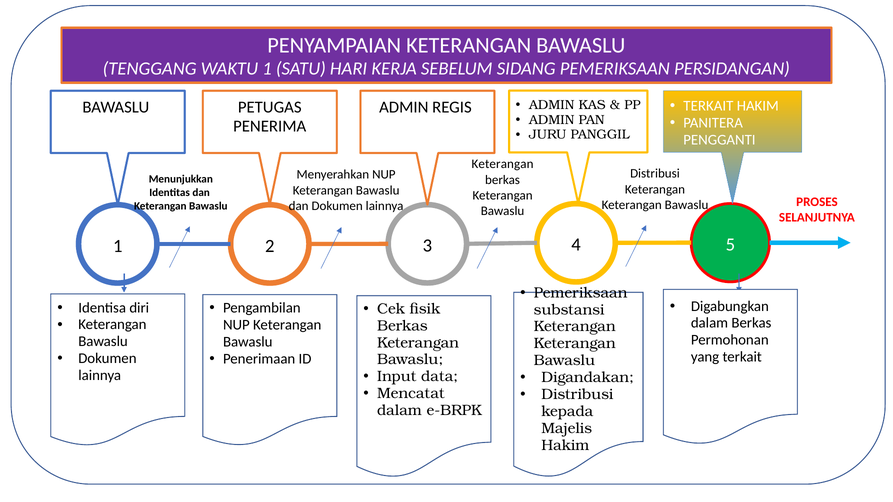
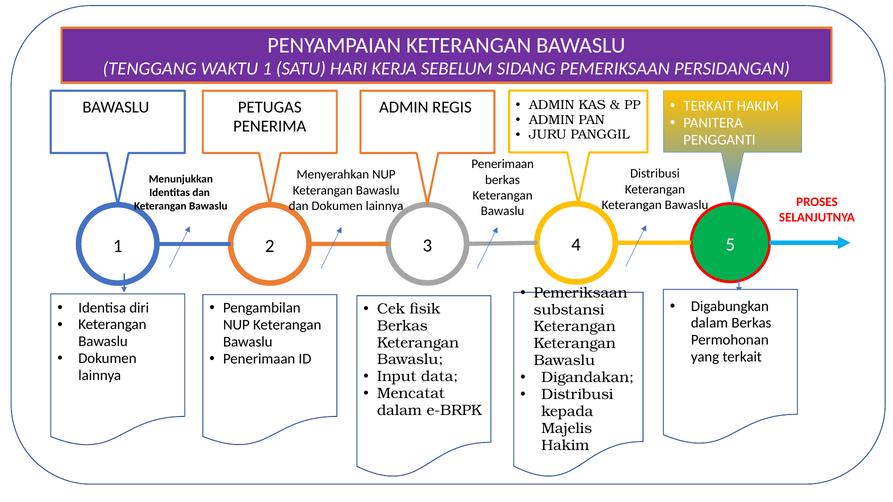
Keterangan at (503, 164): Keterangan -> Penerimaan
